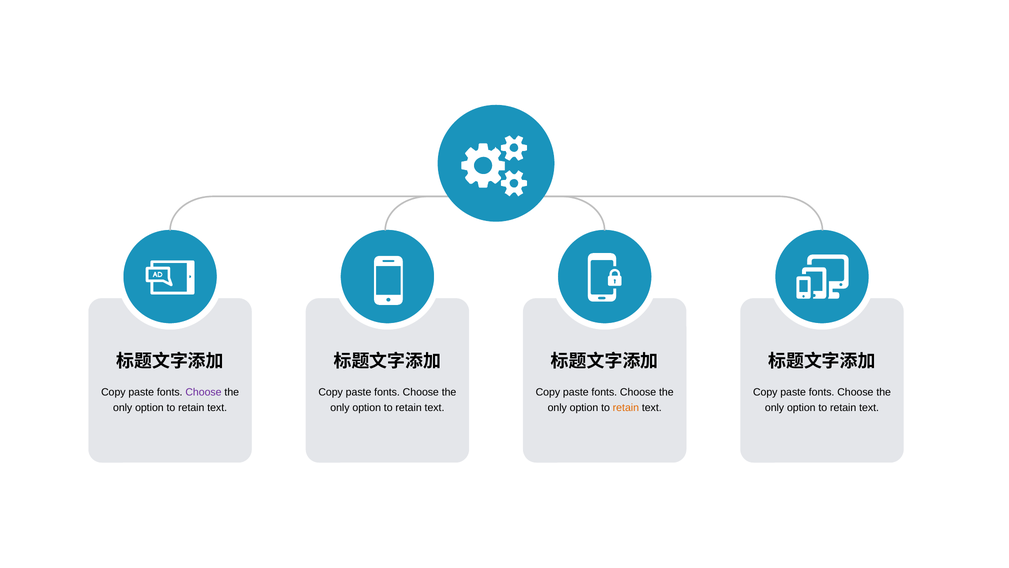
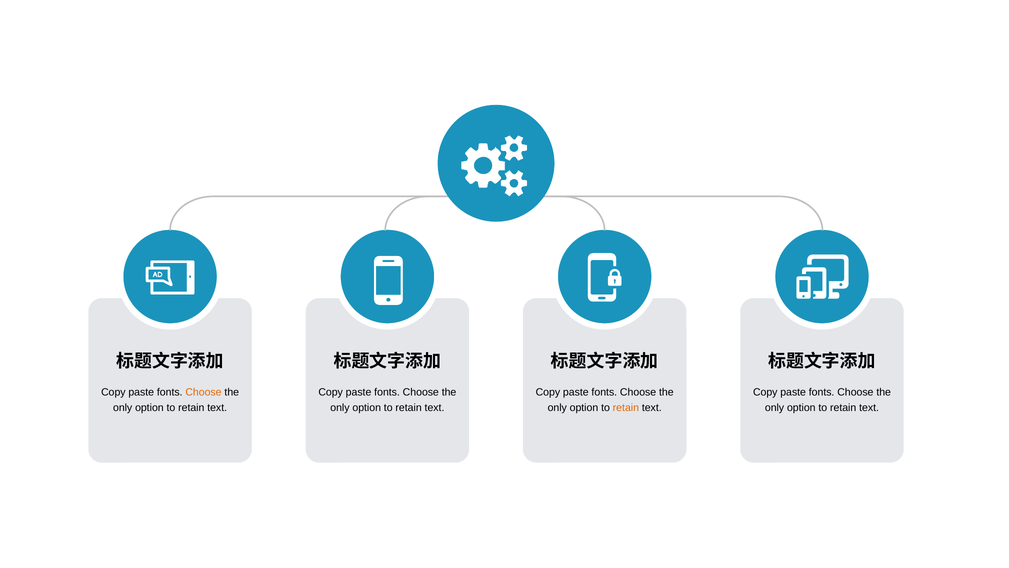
Choose at (203, 392) colour: purple -> orange
